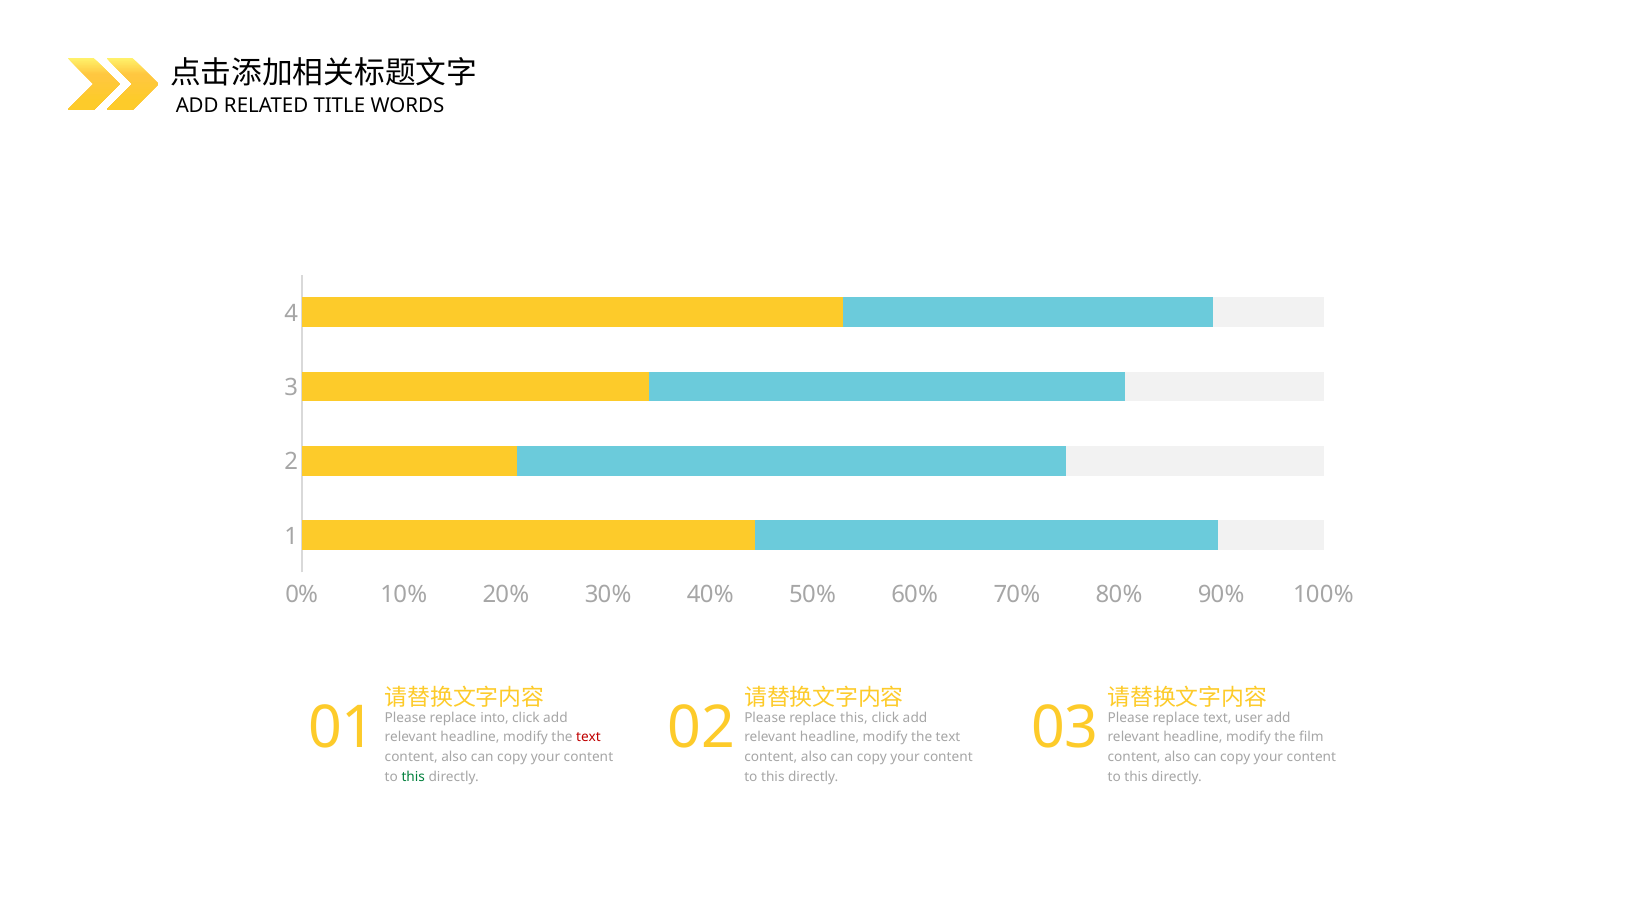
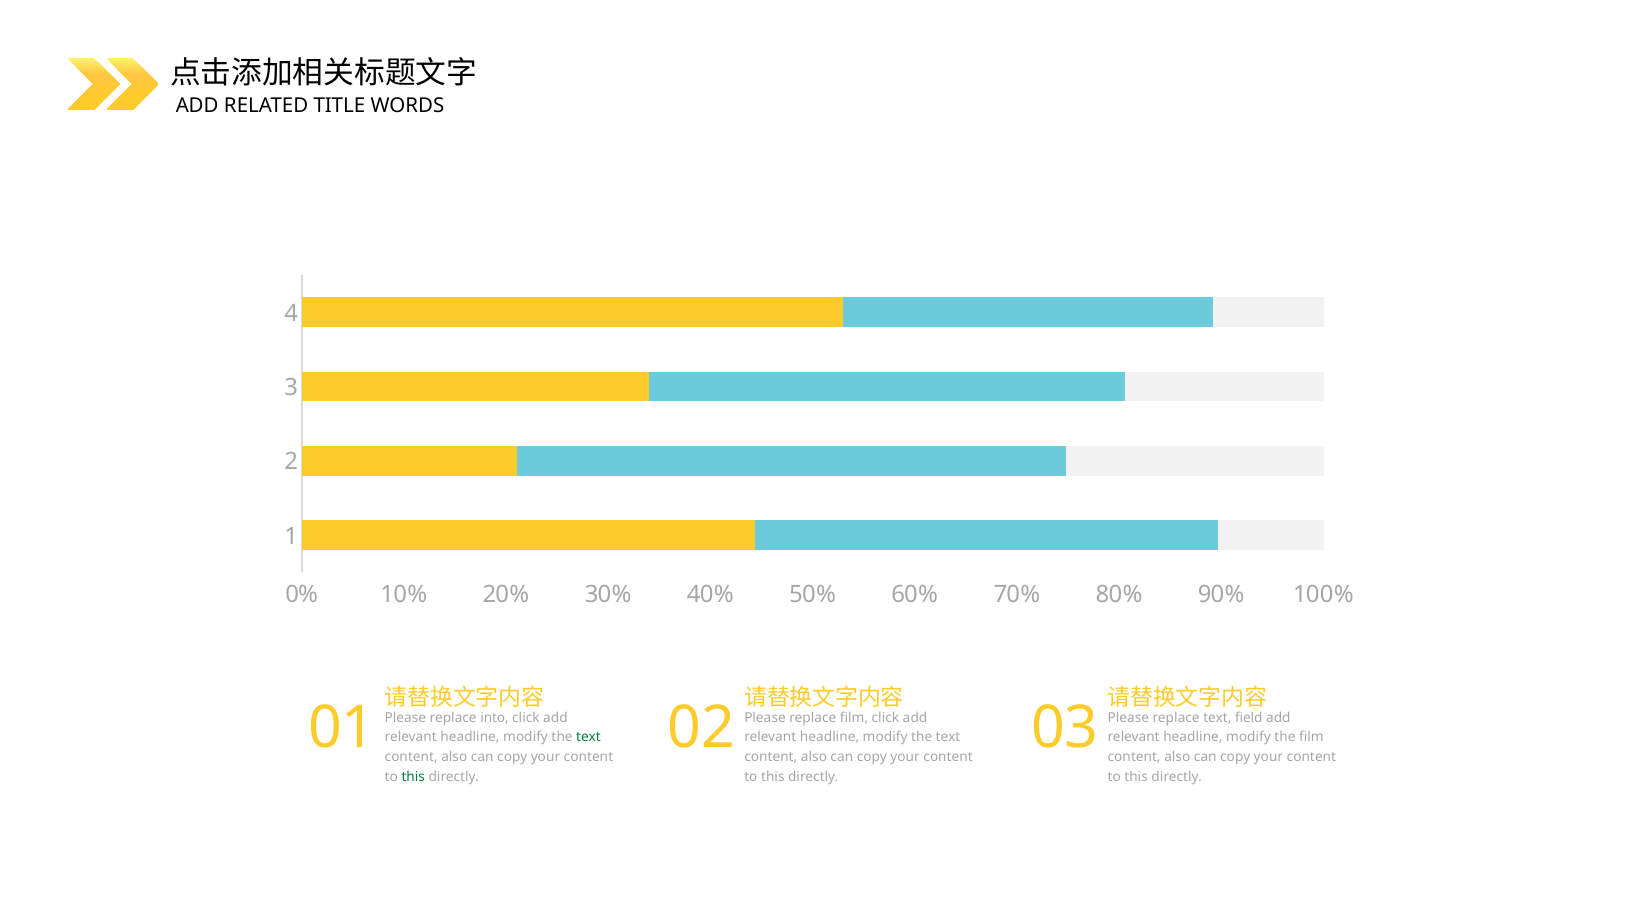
replace this: this -> film
user: user -> field
text at (588, 737) colour: red -> green
